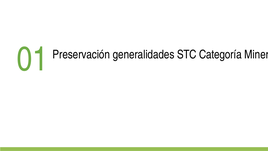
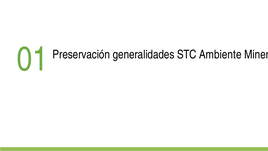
Categoría: Categoría -> Ambiente
